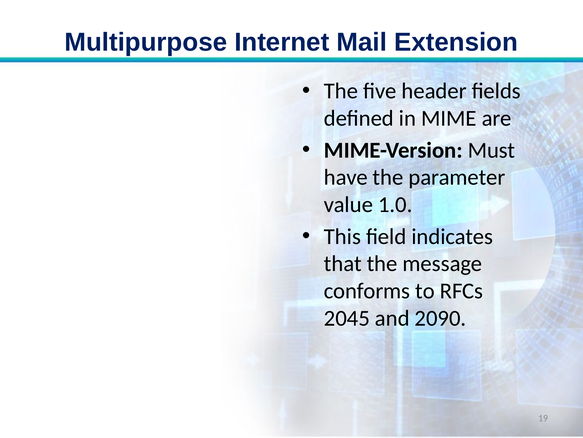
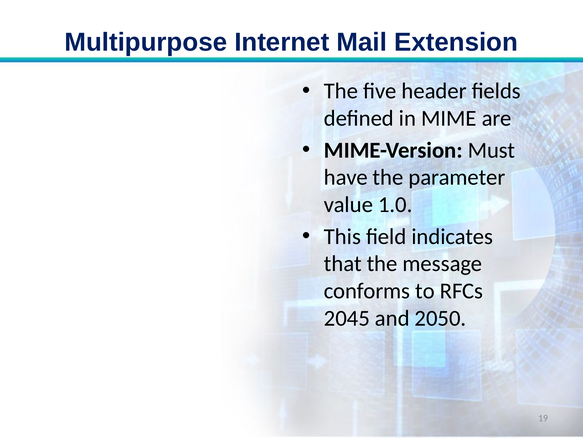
2090: 2090 -> 2050
